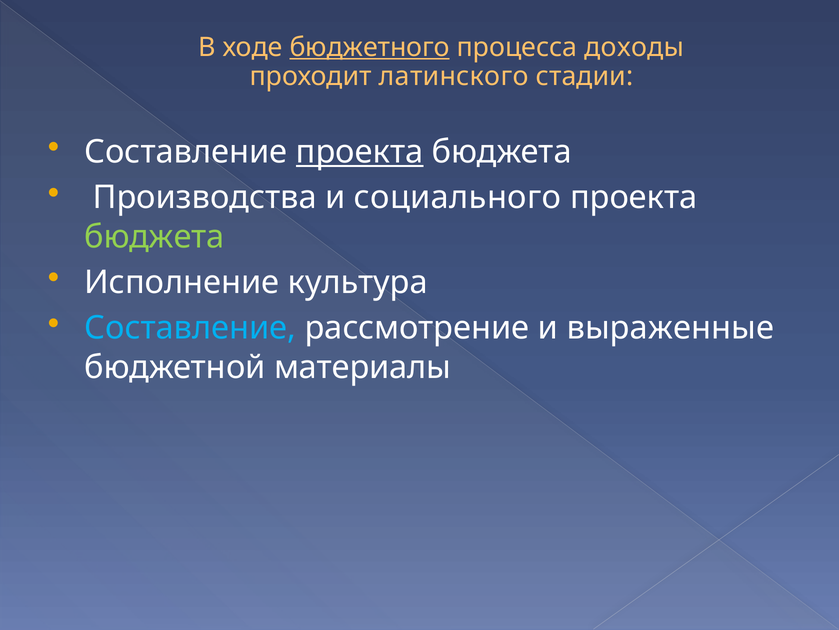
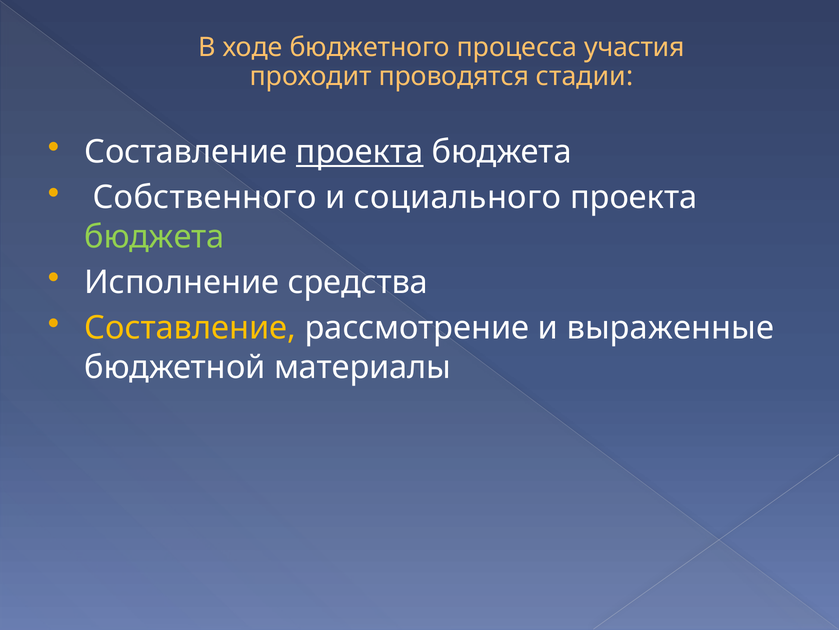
бюджетного underline: present -> none
доходы: доходы -> участия
латинского: латинского -> проводятся
Производства: Производства -> Собственного
культура: культура -> средства
Составление at (190, 328) colour: light blue -> yellow
